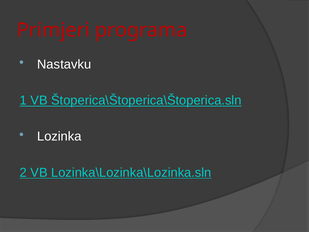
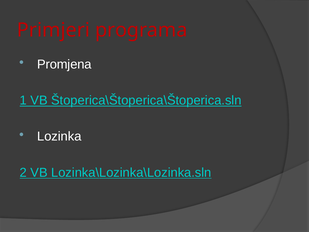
Nastavku: Nastavku -> Promjena
